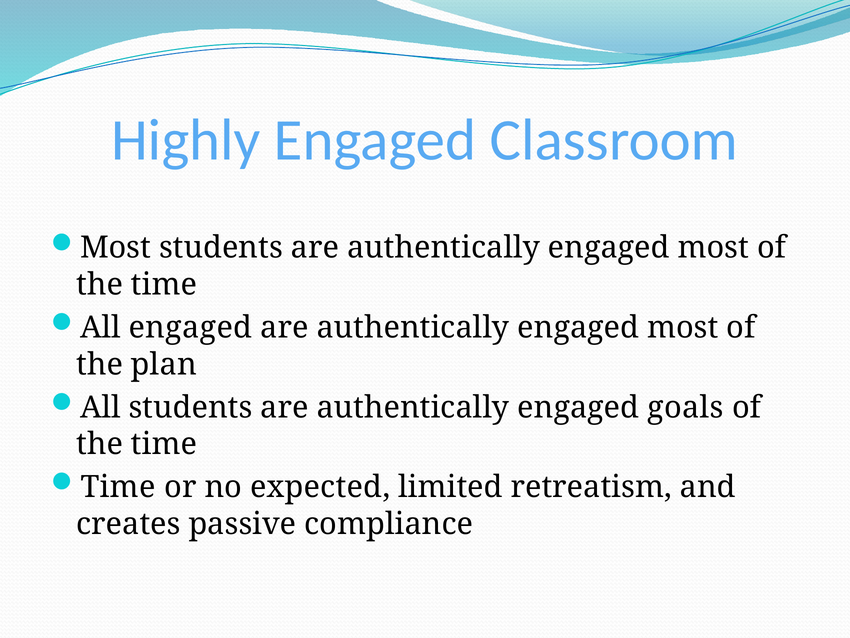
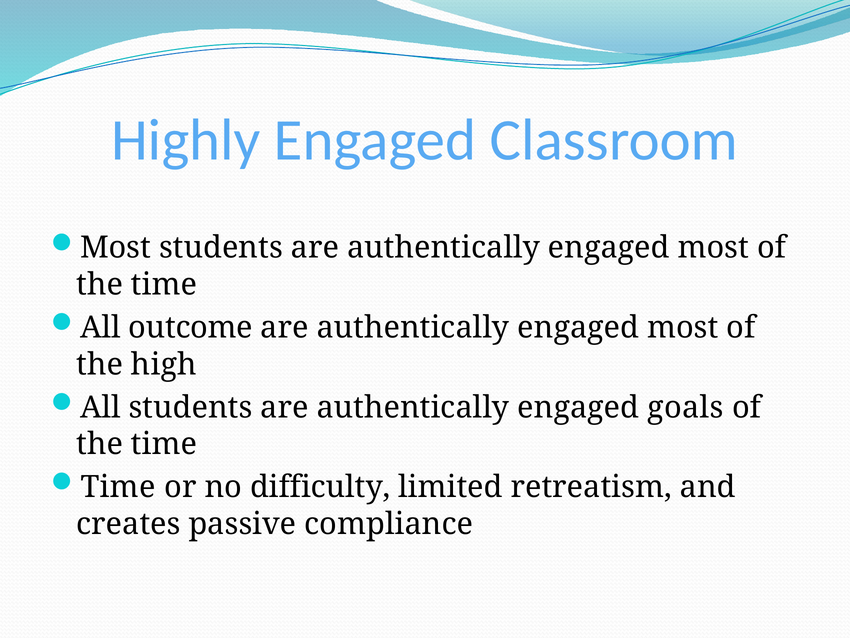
All engaged: engaged -> outcome
plan: plan -> high
expected: expected -> difficulty
